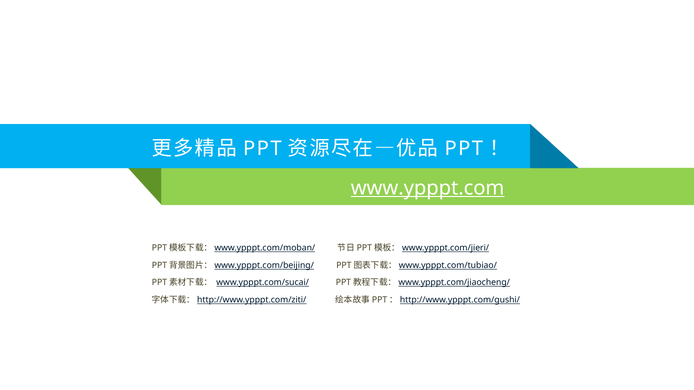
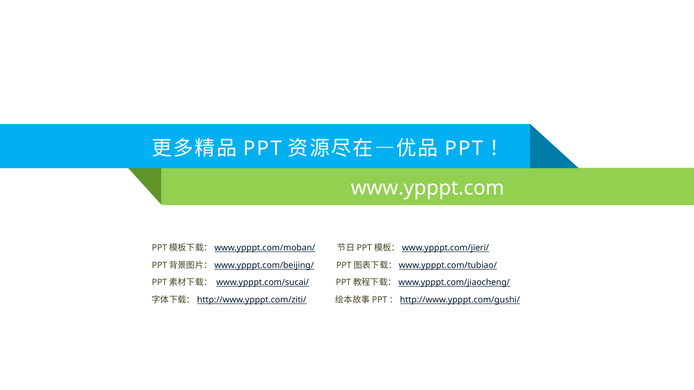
www.ypppt.com underline: present -> none
